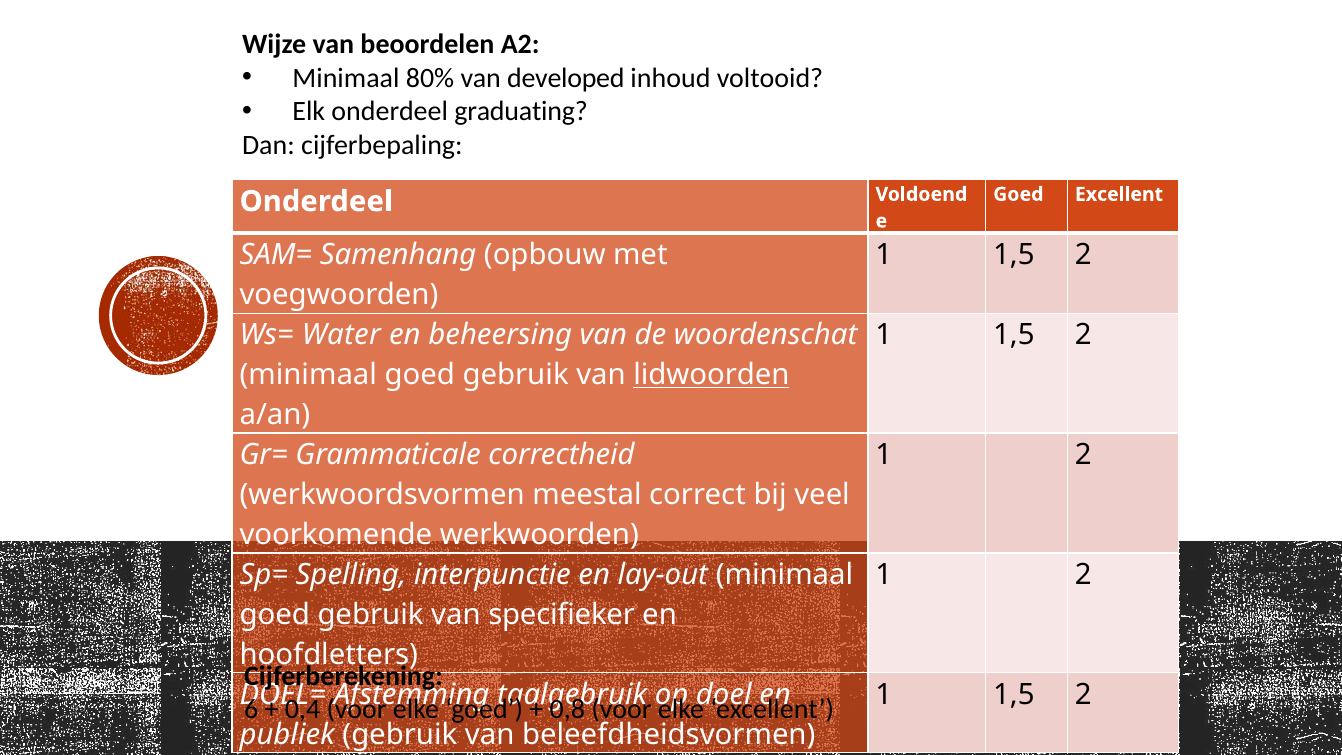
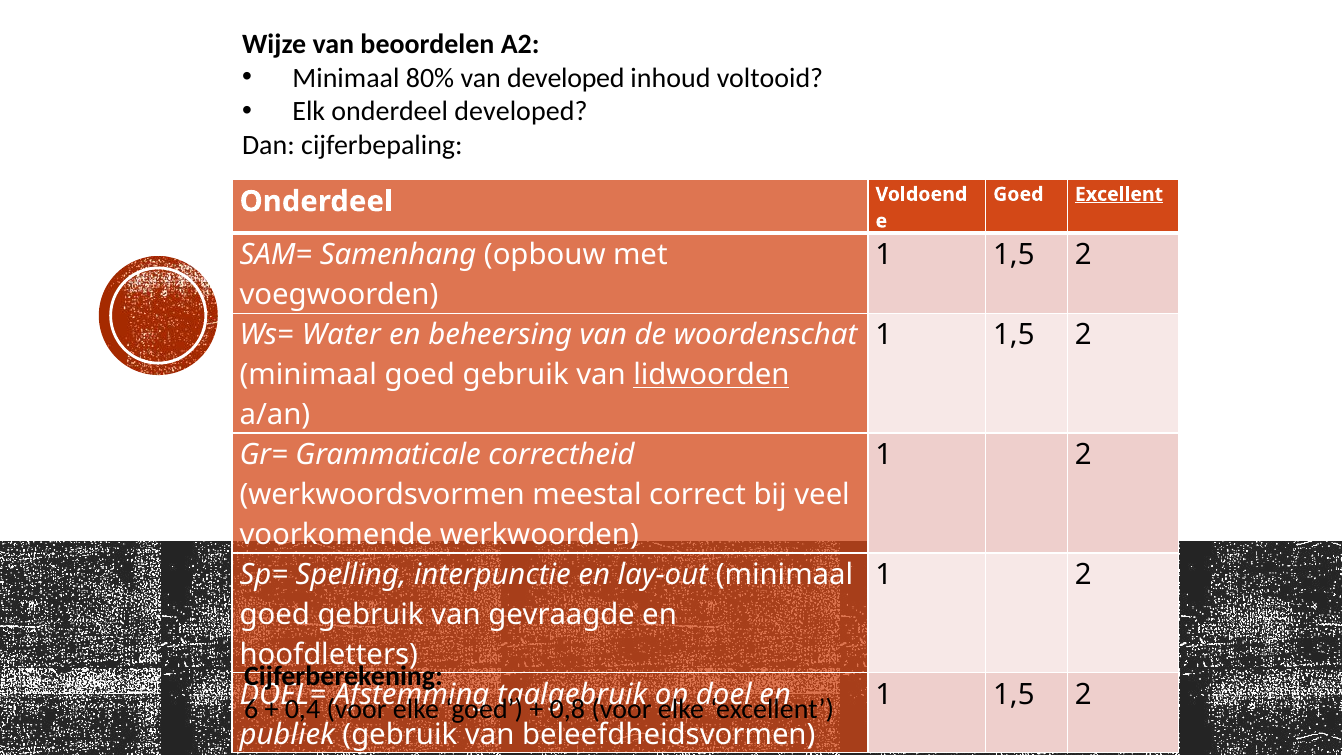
onderdeel graduating: graduating -> developed
Excellent at (1119, 194) underline: none -> present
specifieker: specifieker -> gevraagde
